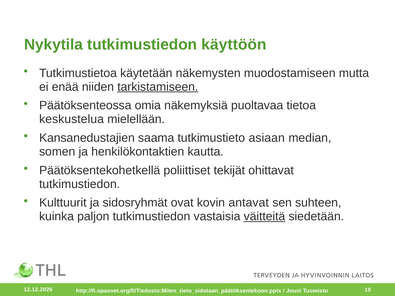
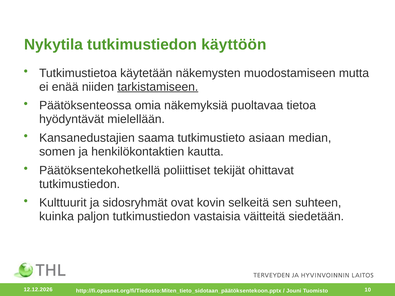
keskustelua: keskustelua -> hyödyntävät
antavat: antavat -> selkeitä
väitteitä underline: present -> none
